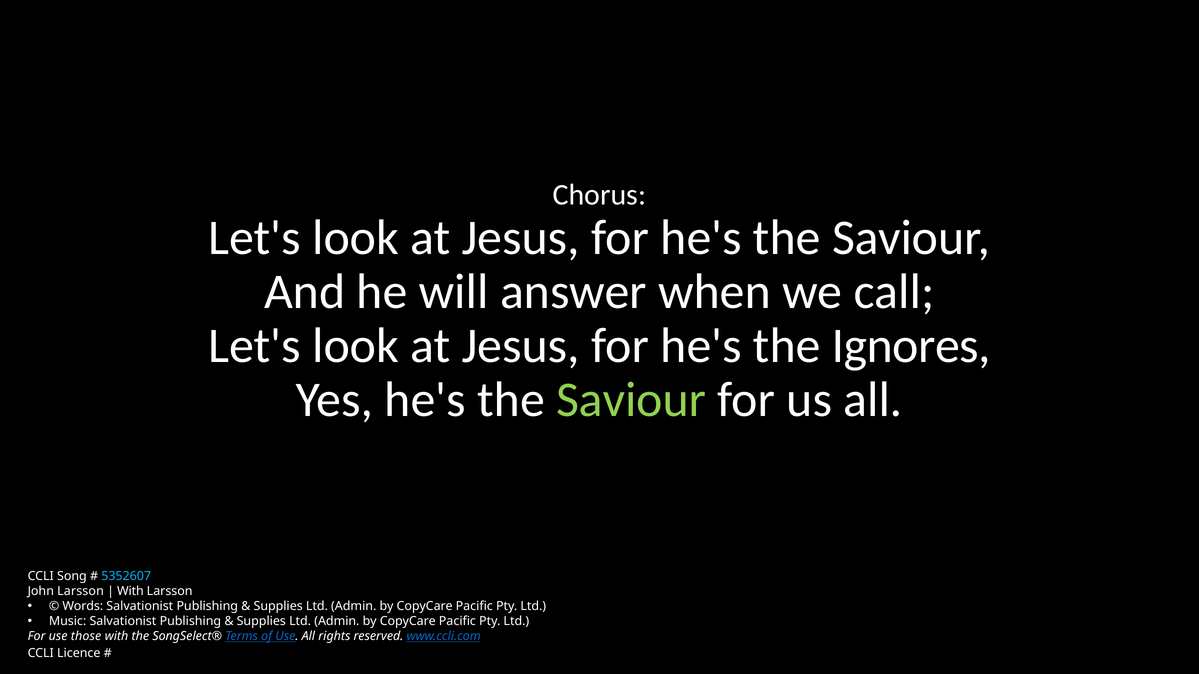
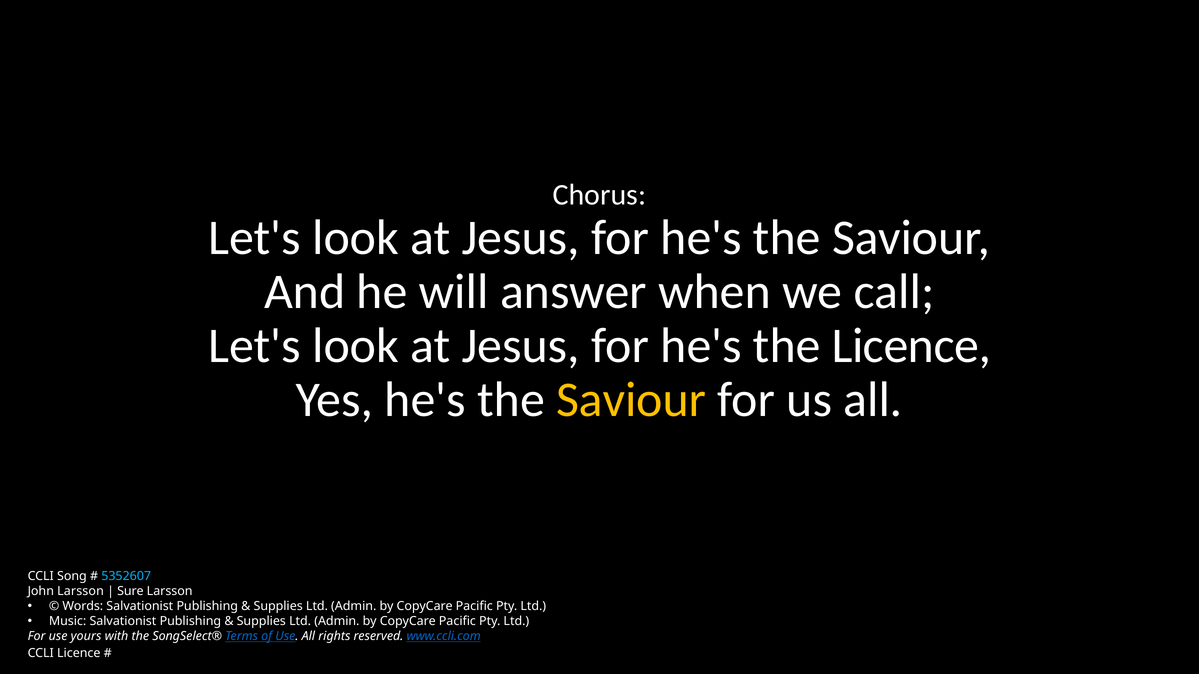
the Ignores: Ignores -> Licence
Saviour at (631, 400) colour: light green -> yellow
With at (130, 592): With -> Sure
those: those -> yours
